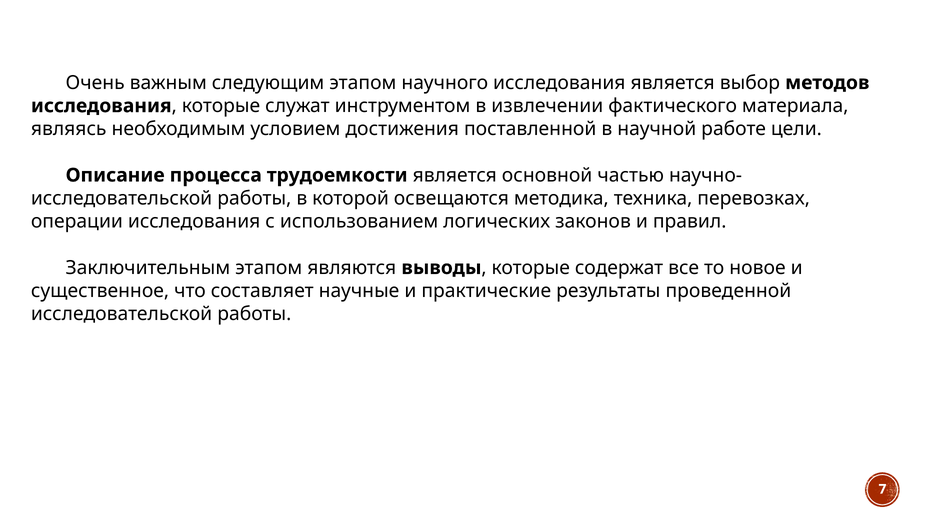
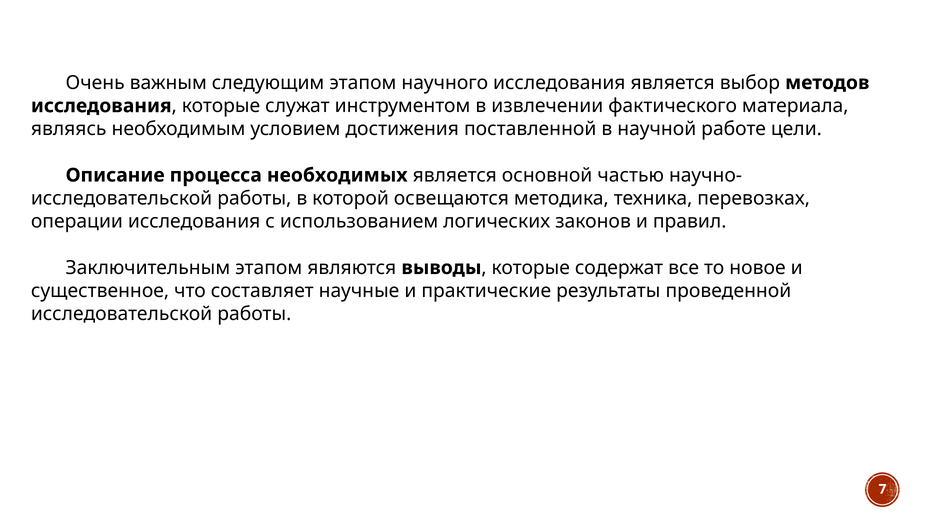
трудоемкости: трудоемкости -> необходимых
